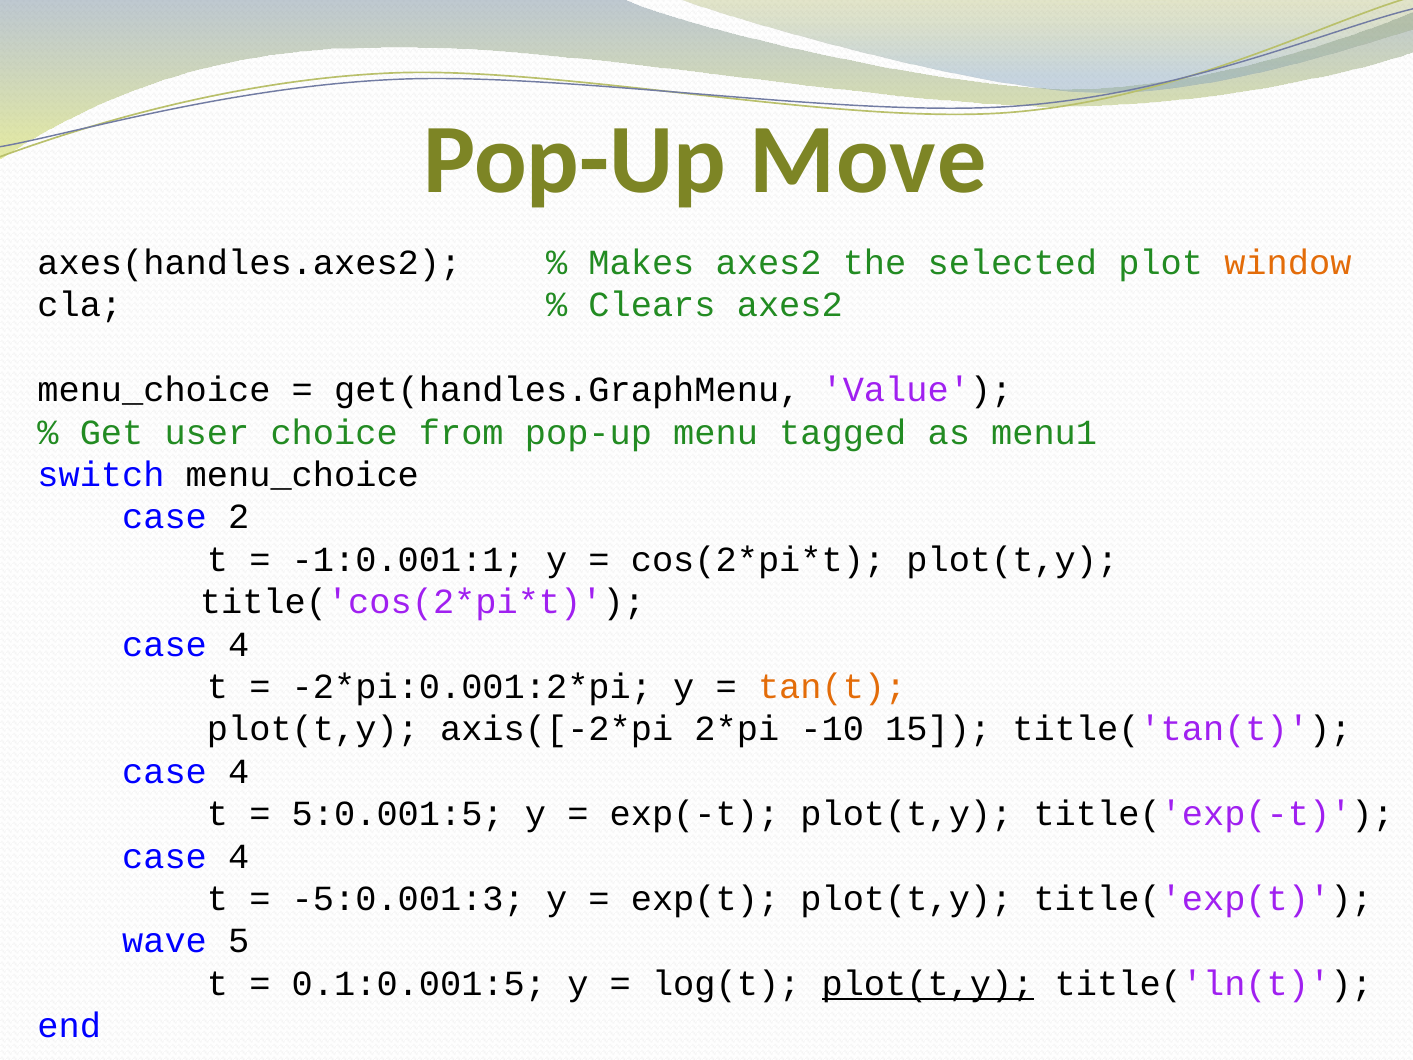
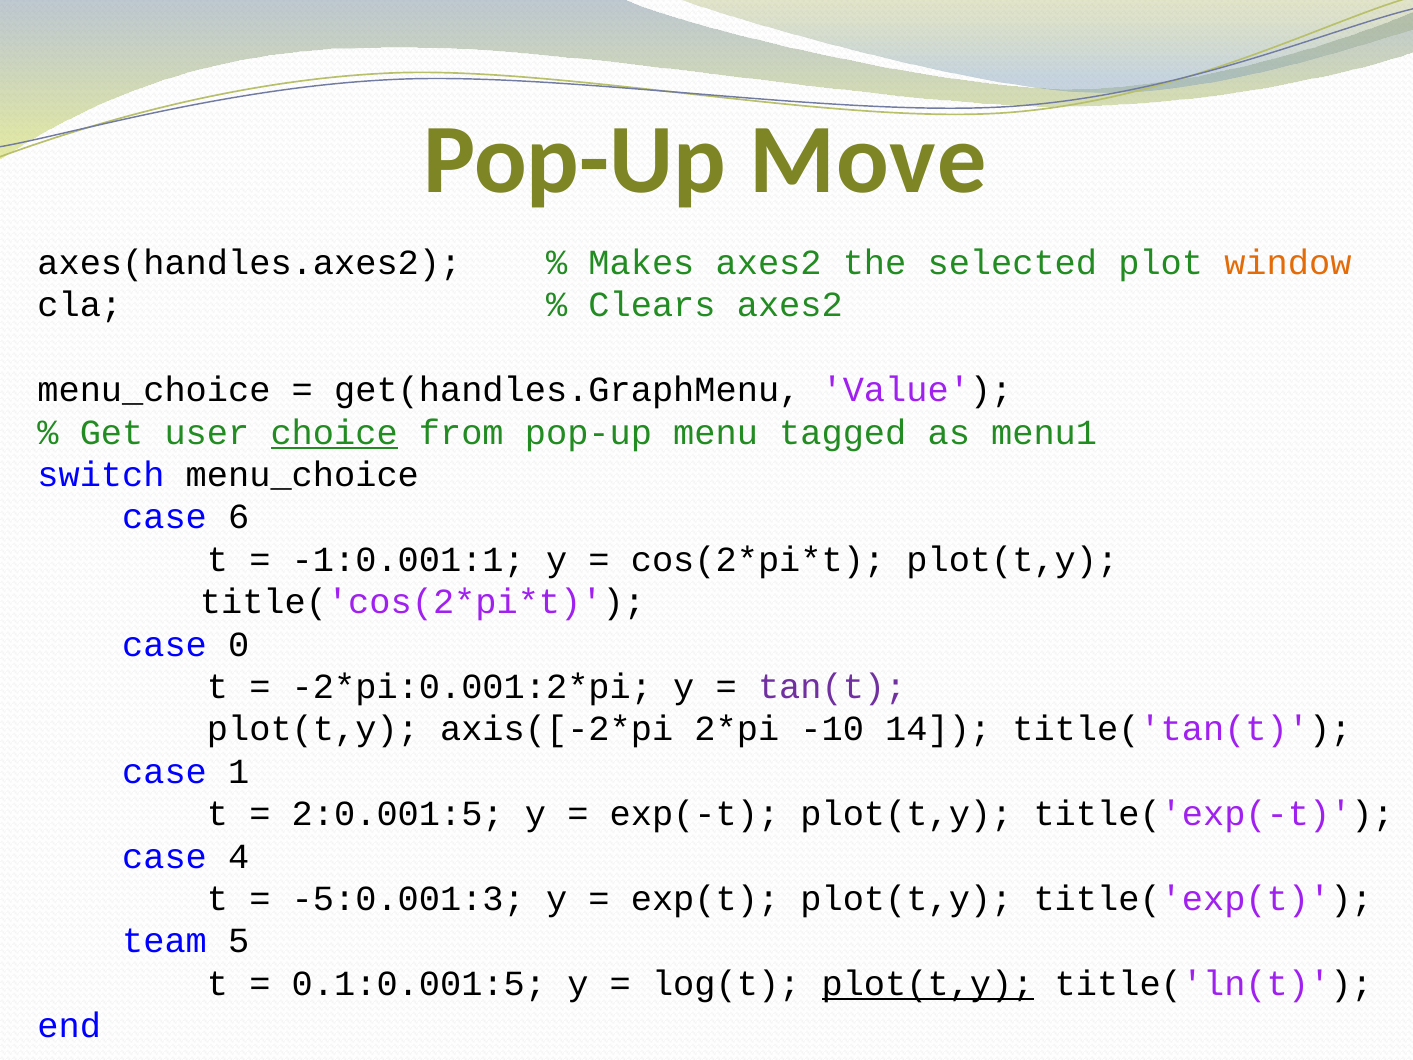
choice underline: none -> present
2: 2 -> 6
4 at (239, 644): 4 -> 0
tan(t colour: orange -> purple
15: 15 -> 14
4 at (239, 771): 4 -> 1
5:0.001:5: 5:0.001:5 -> 2:0.001:5
wave: wave -> team
